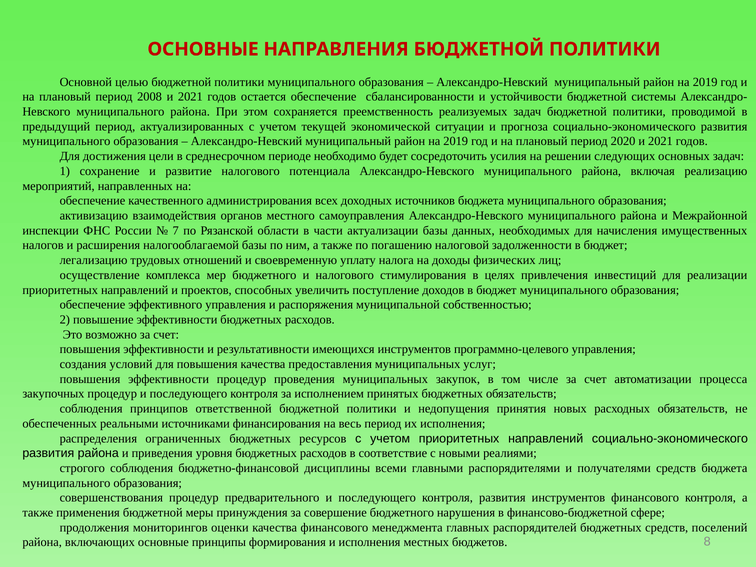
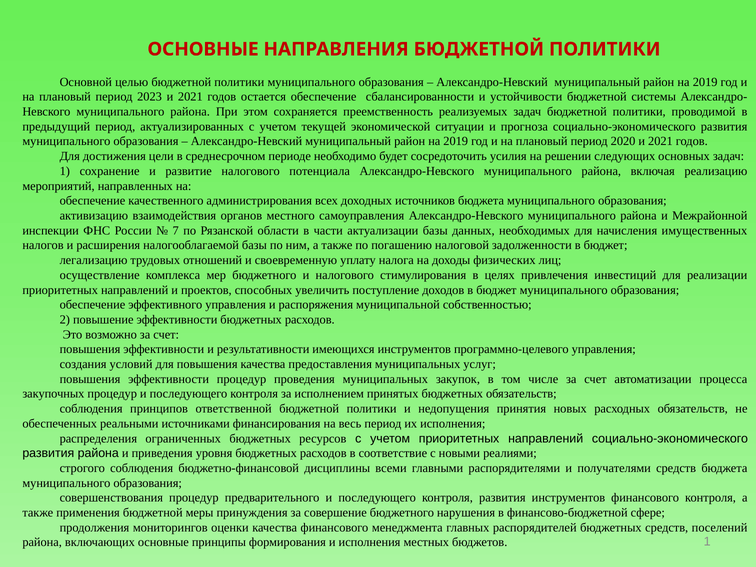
2008: 2008 -> 2023
бюджетов 8: 8 -> 1
